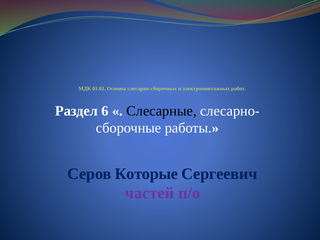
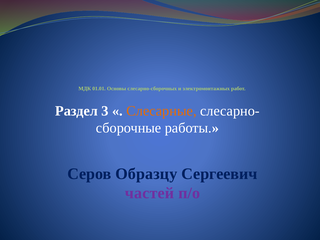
6: 6 -> 3
Слесарные colour: black -> orange
Которые: Которые -> Образцу
